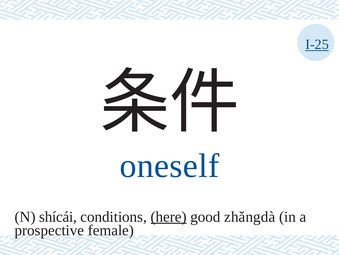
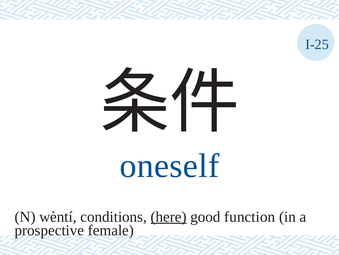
I-25 underline: present -> none
shícái: shícái -> wèntí
zhǎngdà: zhǎngdà -> function
